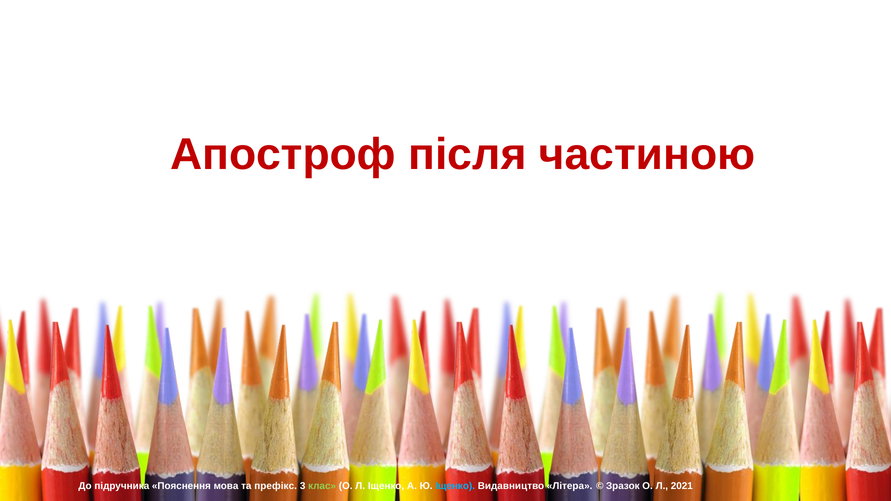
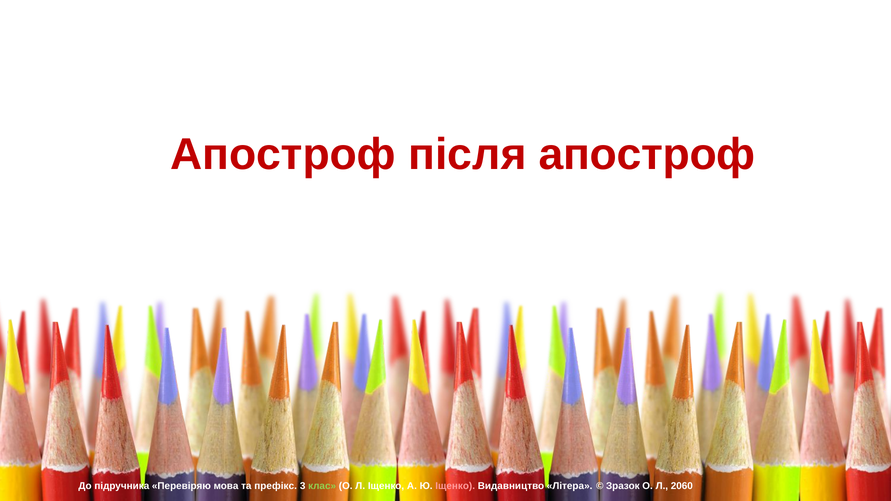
після частиною: частиною -> апостроф
Пояснення: Пояснення -> Перевіряю
Іщенко at (455, 486) colour: light blue -> pink
2021: 2021 -> 2060
